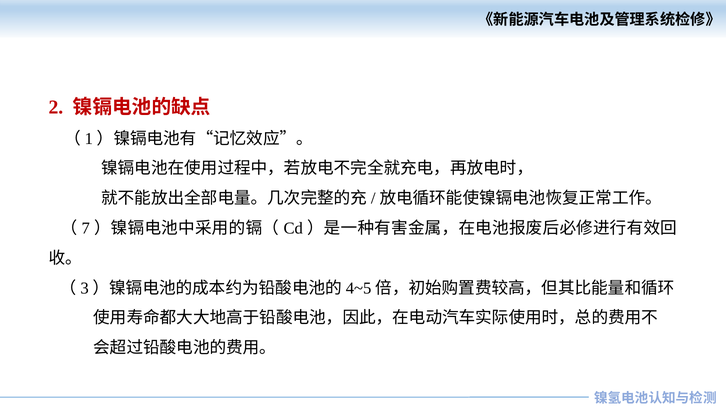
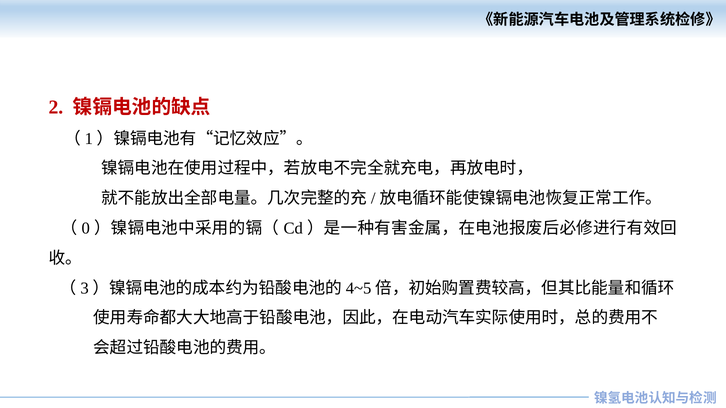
7: 7 -> 0
